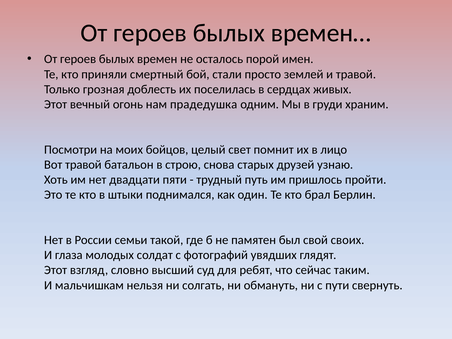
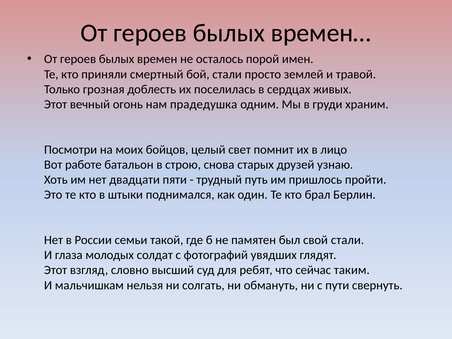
Вот травой: травой -> работе
свой своих: своих -> стали
